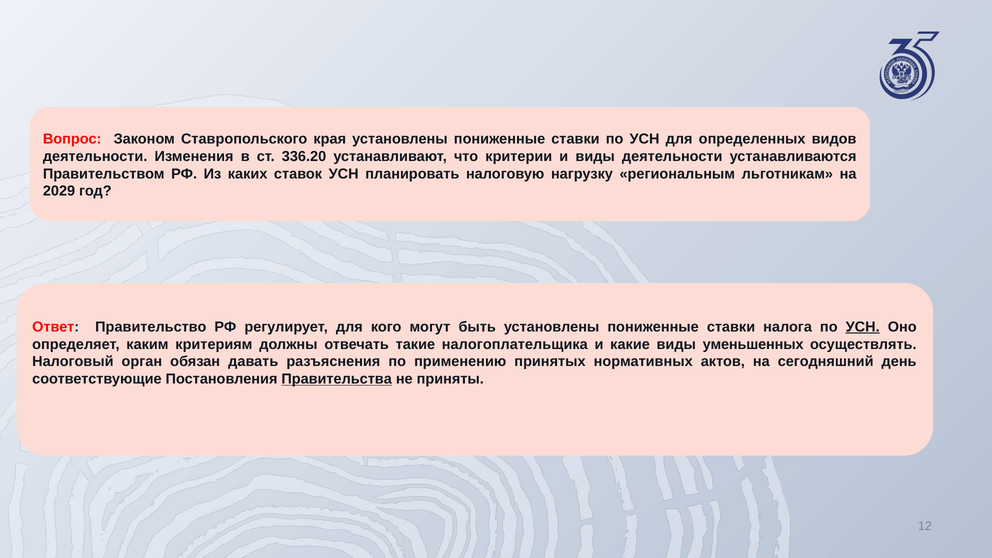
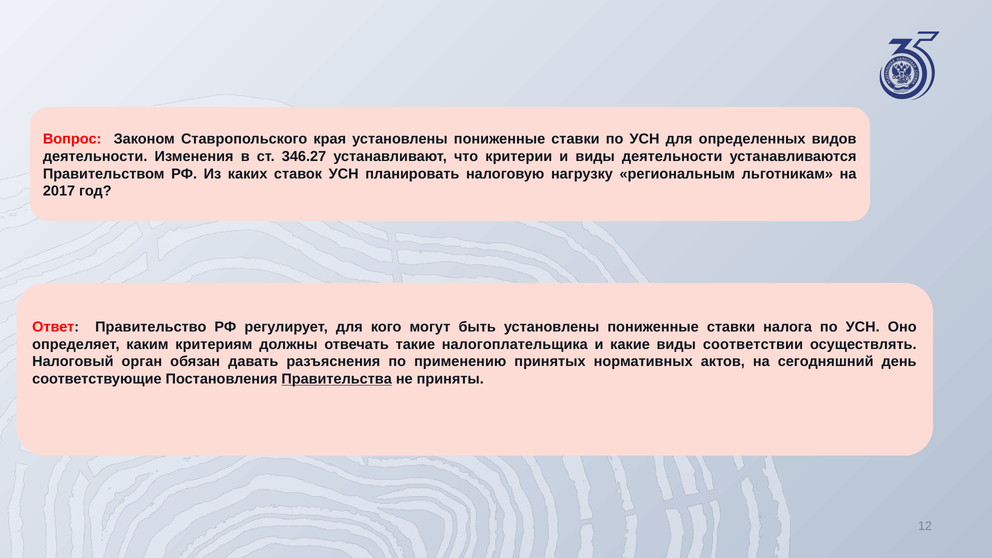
336.20: 336.20 -> 346.27
2029: 2029 -> 2017
УСН at (863, 327) underline: present -> none
уменьшенных: уменьшенных -> соответствии
